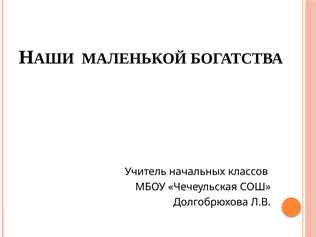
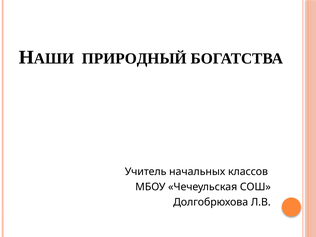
МАЛЕНЬКОЙ: МАЛЕНЬКОЙ -> ПРИРОДНЫЙ
